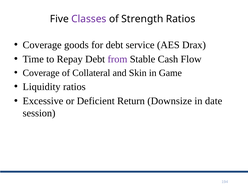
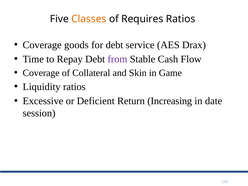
Classes colour: purple -> orange
Strength: Strength -> Requires
Downsize: Downsize -> Increasing
